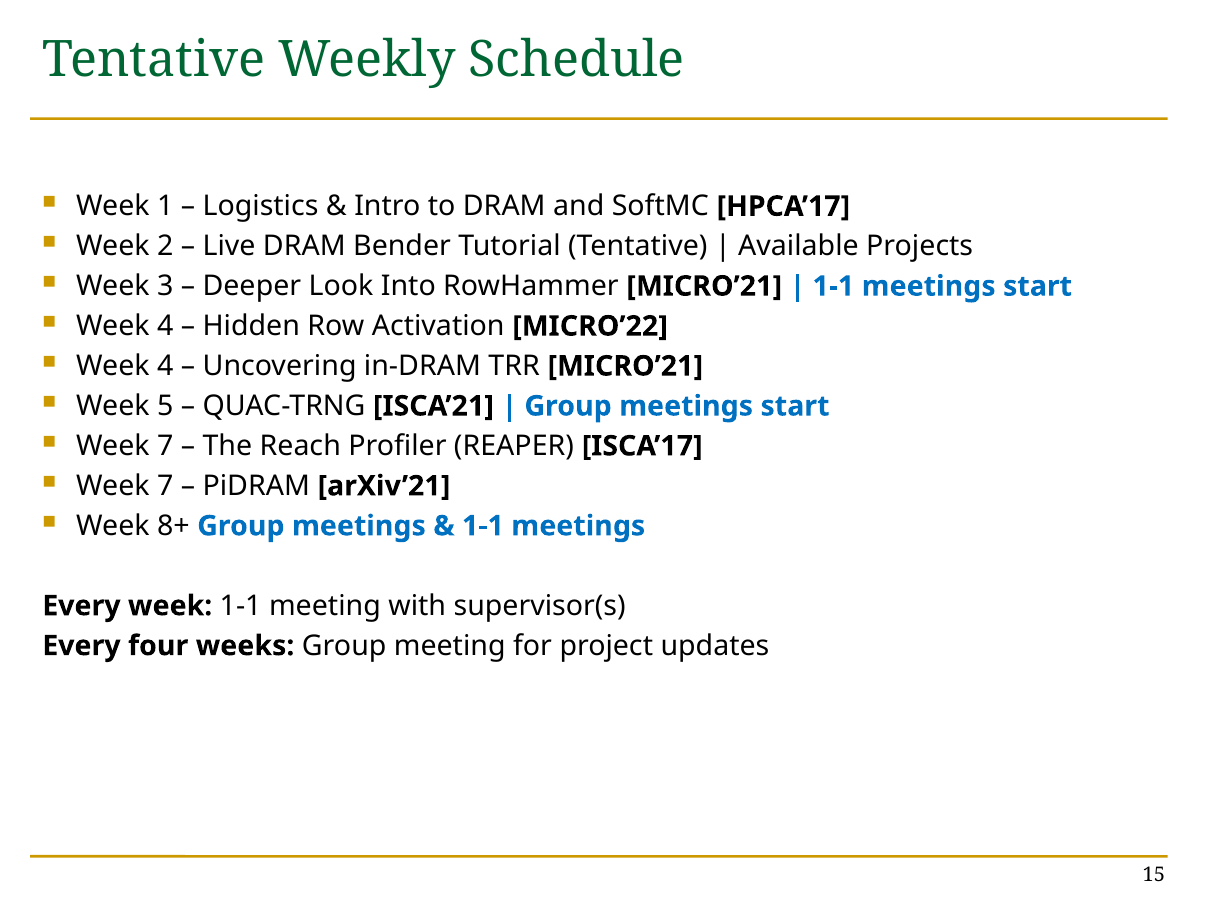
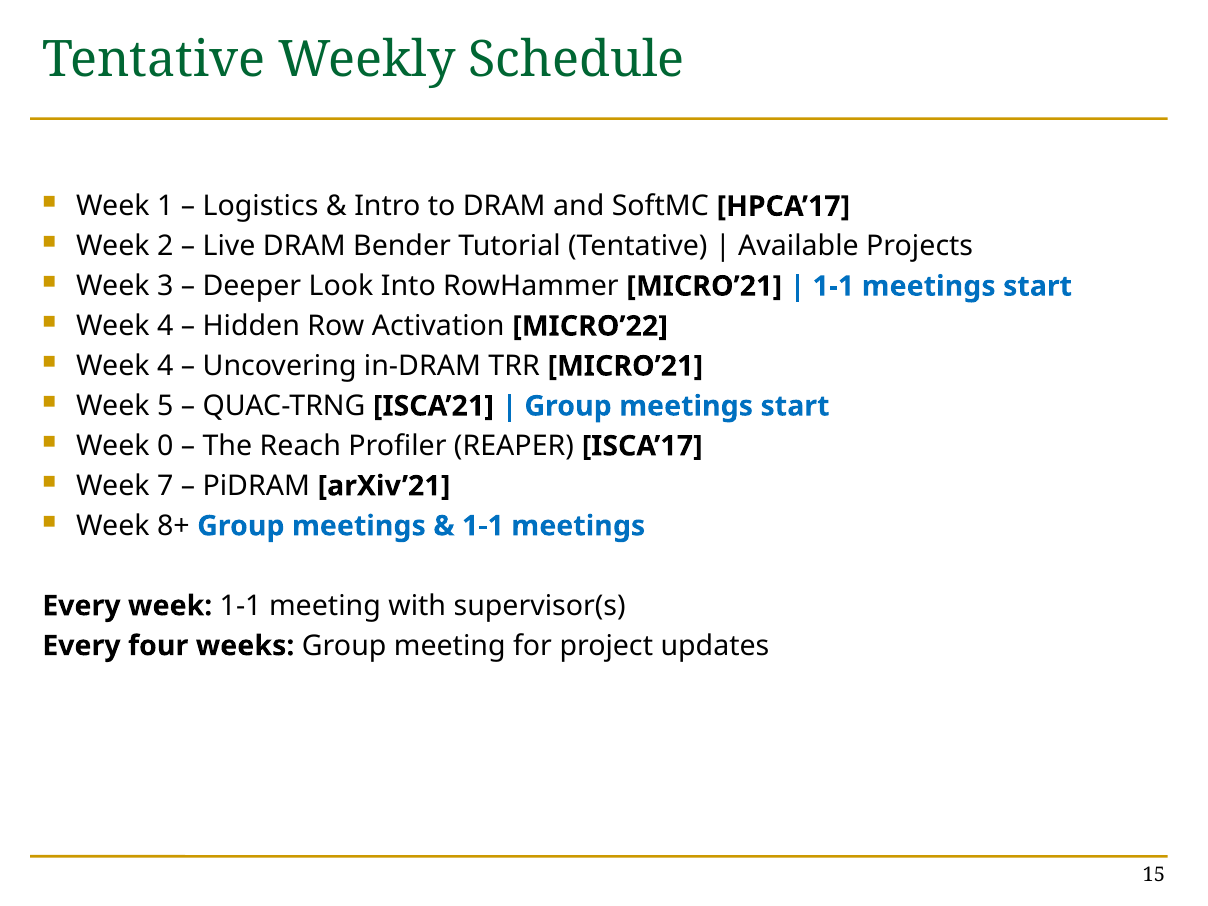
7 at (165, 446): 7 -> 0
